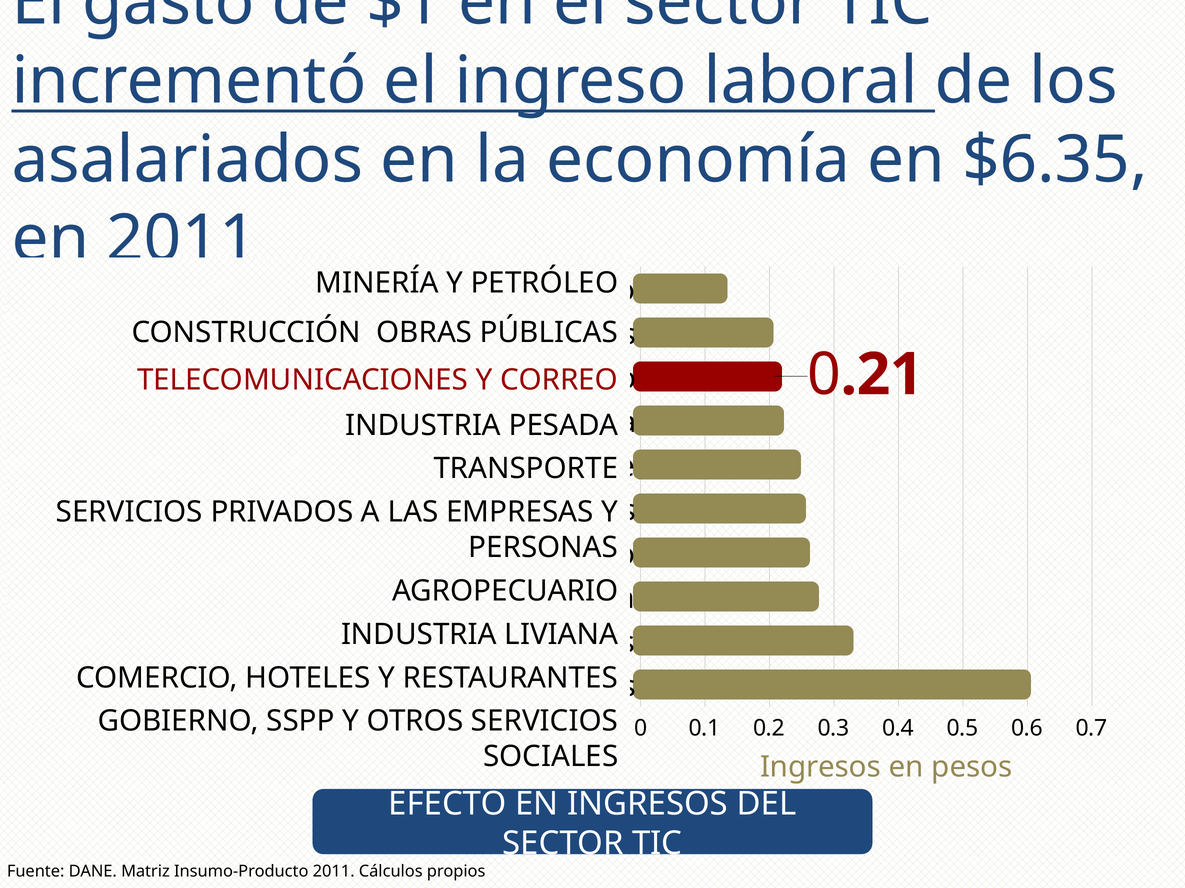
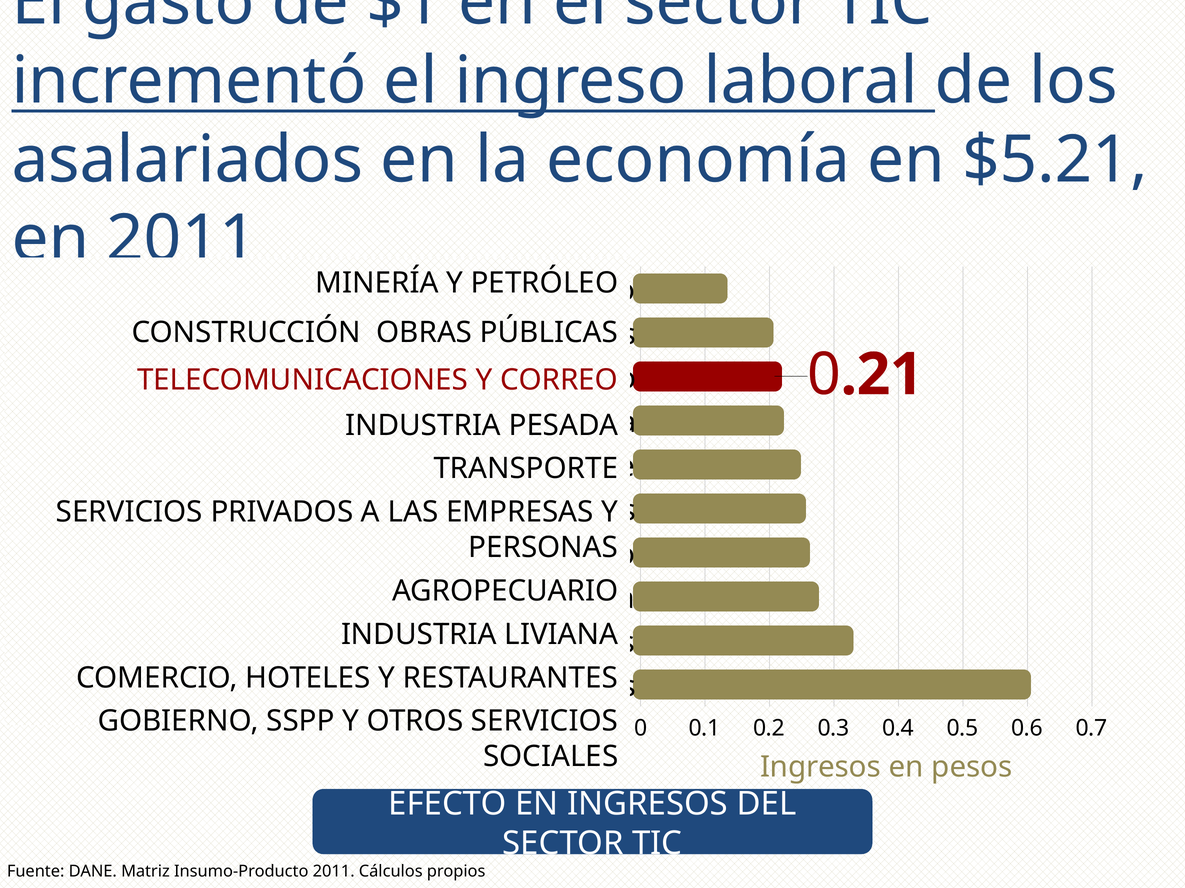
$6.35: $6.35 -> $5.21
